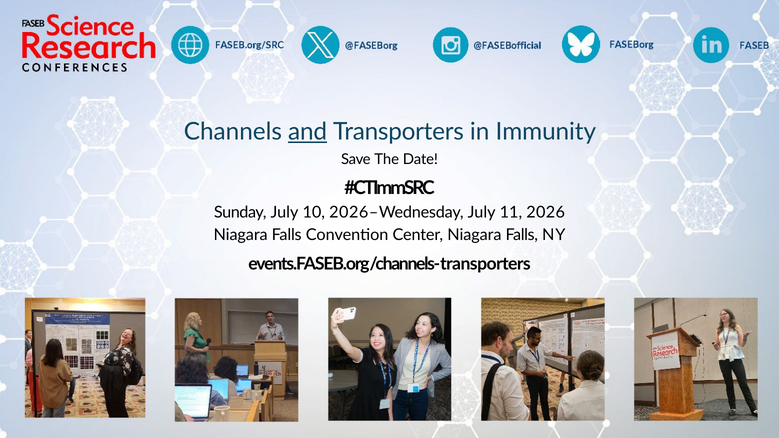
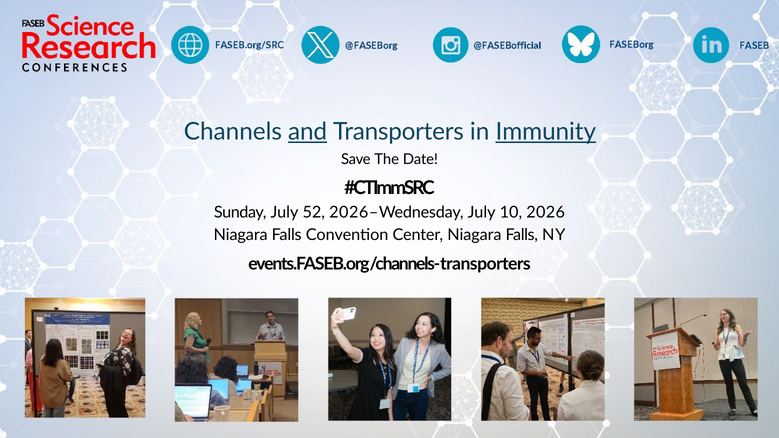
Immunity underline: none -> present
10: 10 -> 52
11: 11 -> 10
